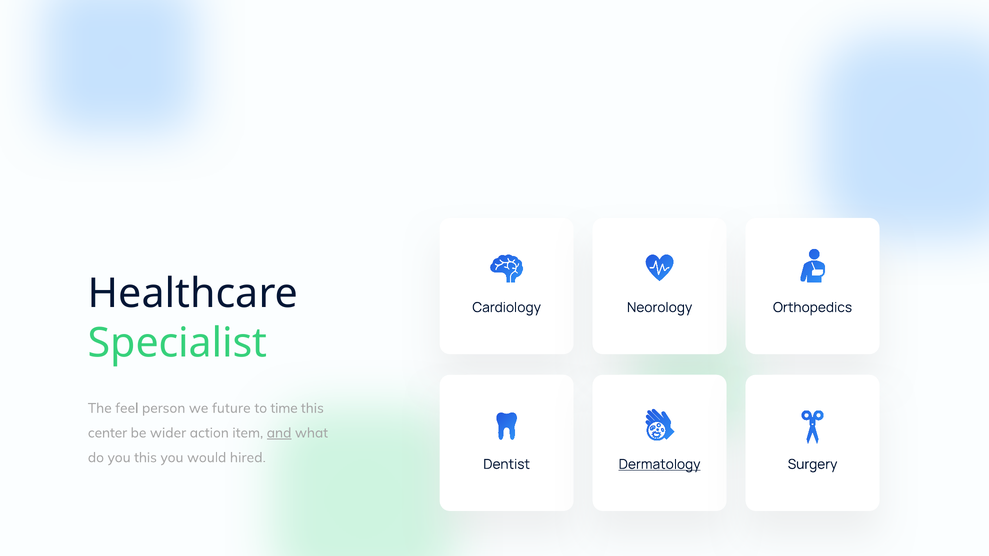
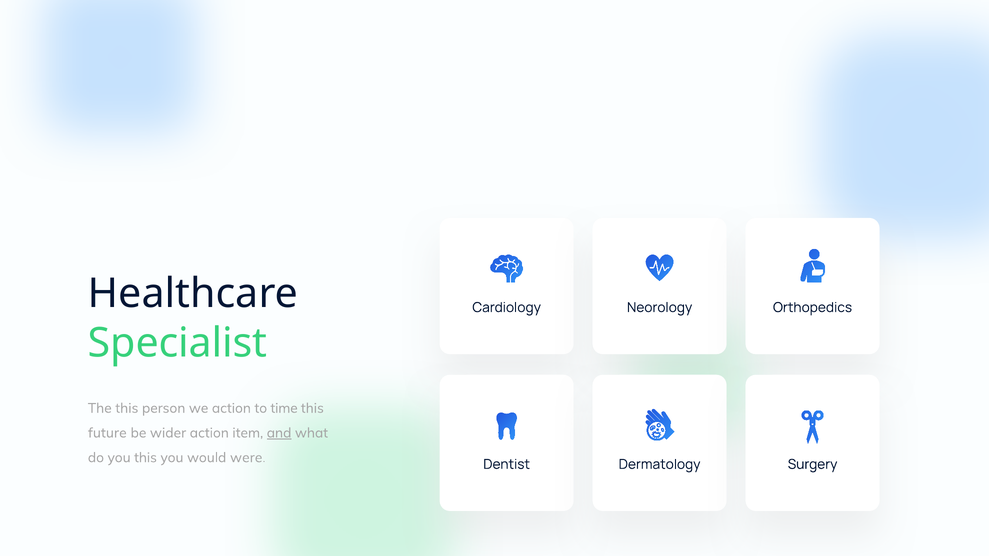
The feel: feel -> this
we future: future -> action
center: center -> future
hired: hired -> were
Dermatology underline: present -> none
